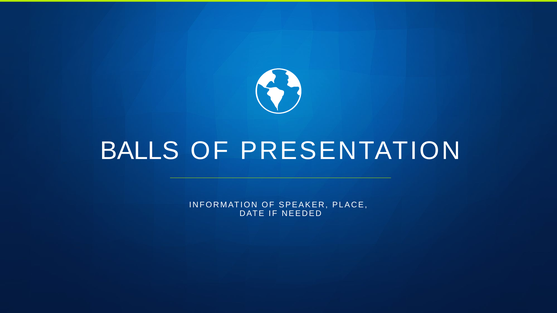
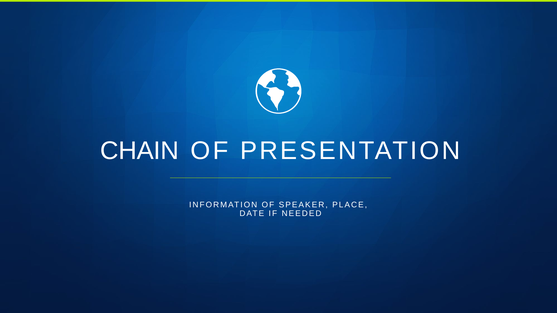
BALLS: BALLS -> CHAIN
